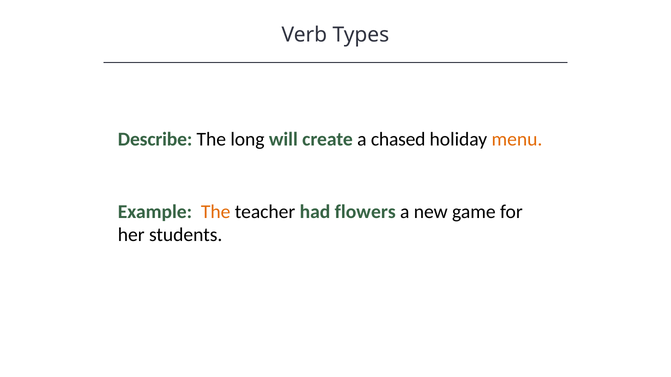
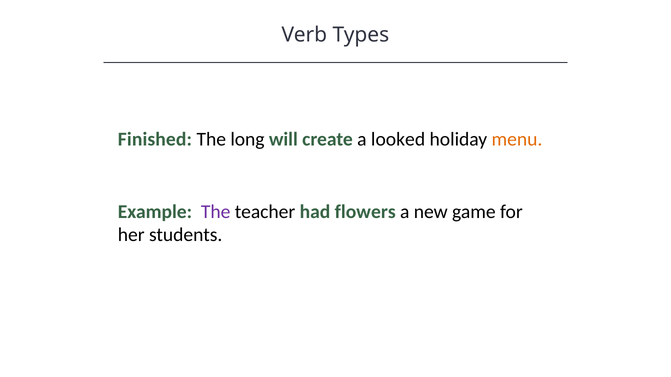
Describe: Describe -> Finished
chased: chased -> looked
The at (216, 212) colour: orange -> purple
